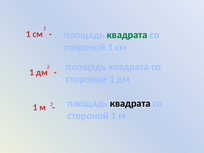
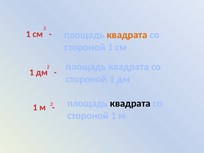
квадрата at (127, 35) colour: green -> orange
